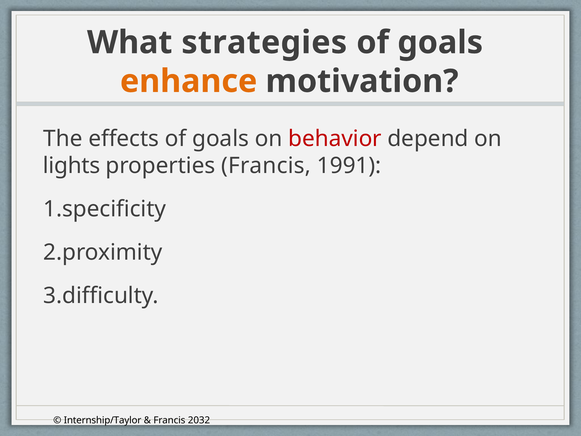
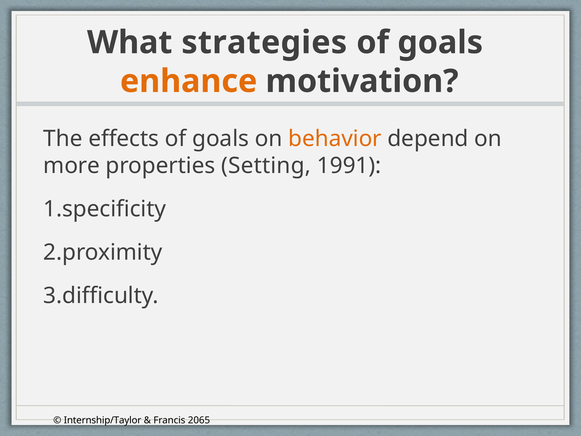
behavior colour: red -> orange
lights: lights -> more
properties Francis: Francis -> Setting
2032: 2032 -> 2065
